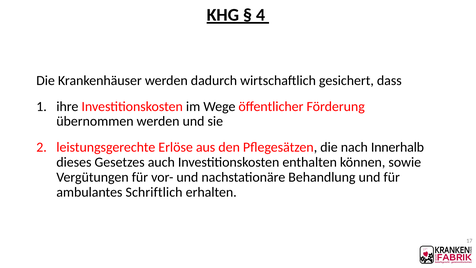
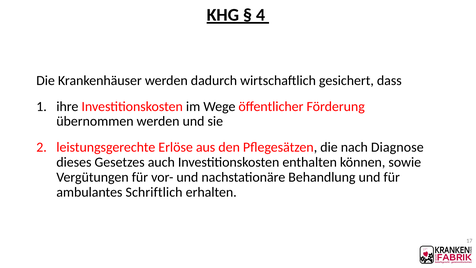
Innerhalb: Innerhalb -> Diagnose
